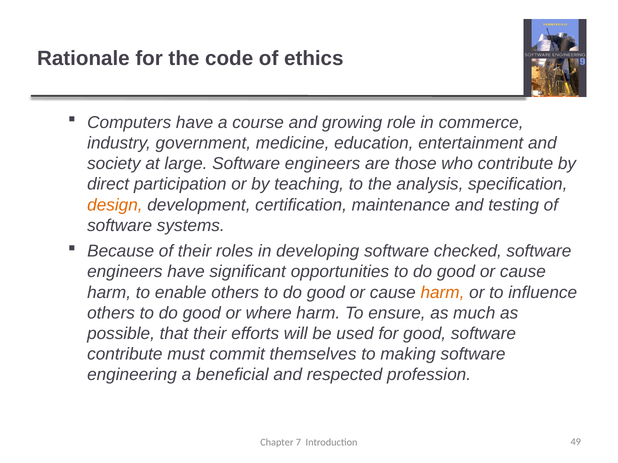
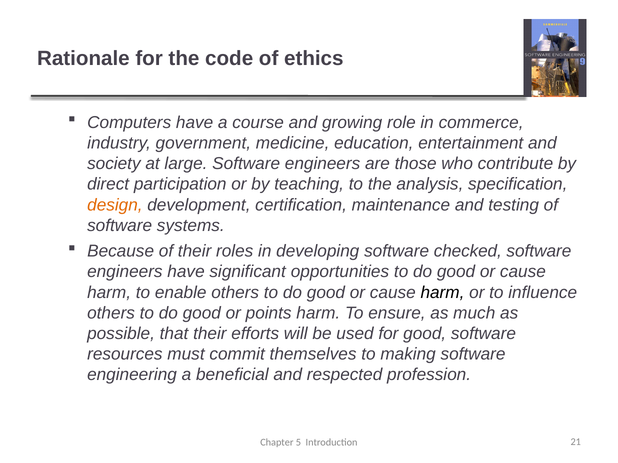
harm at (442, 293) colour: orange -> black
where: where -> points
contribute at (125, 355): contribute -> resources
7: 7 -> 5
49: 49 -> 21
